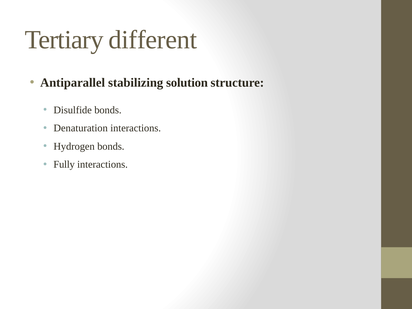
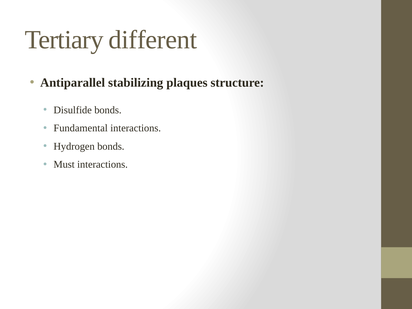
solution: solution -> plaques
Denaturation: Denaturation -> Fundamental
Fully: Fully -> Must
